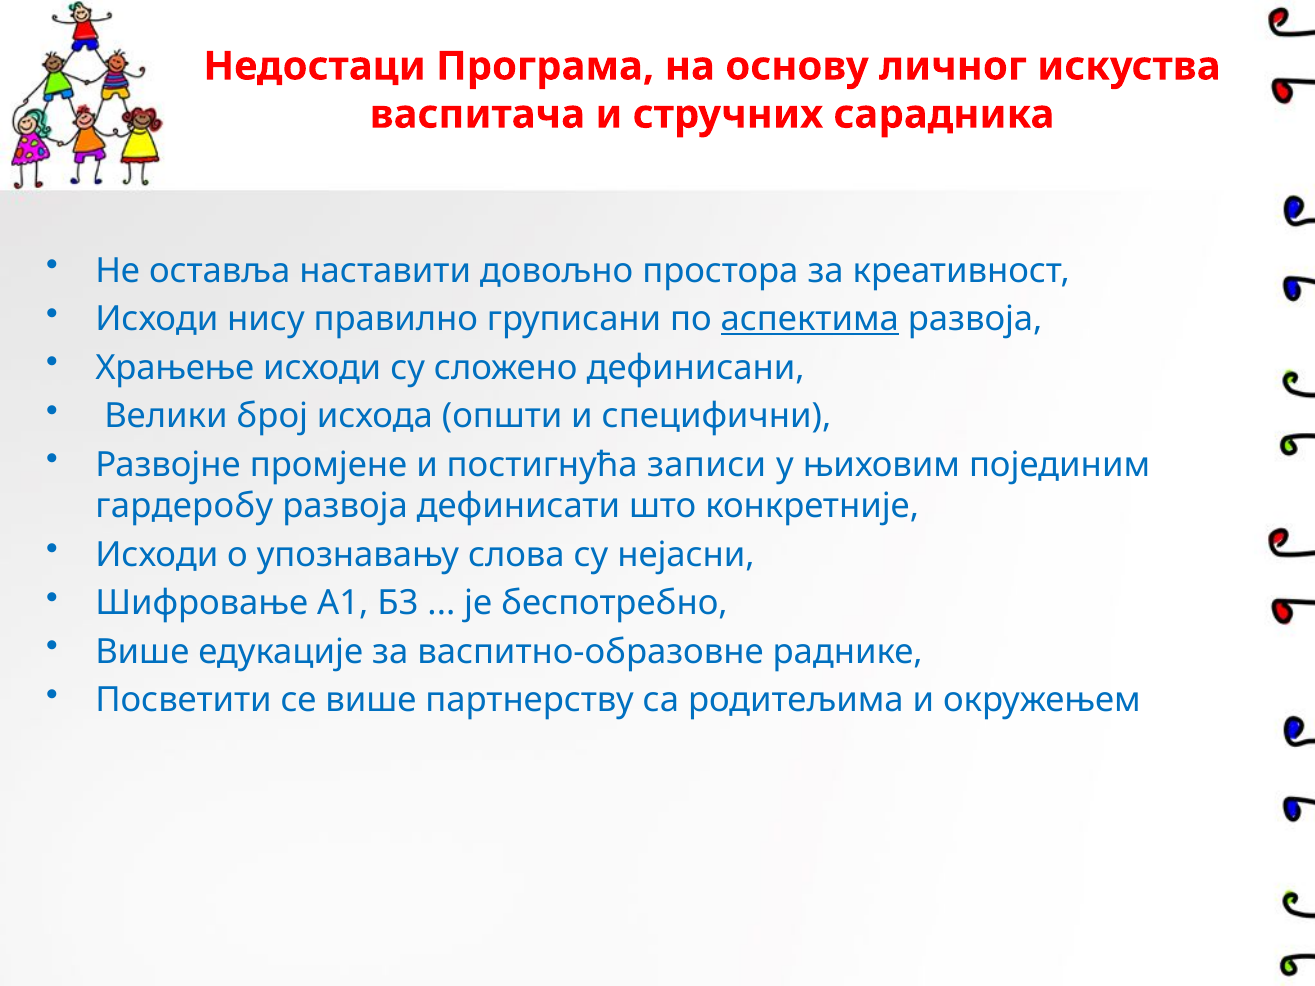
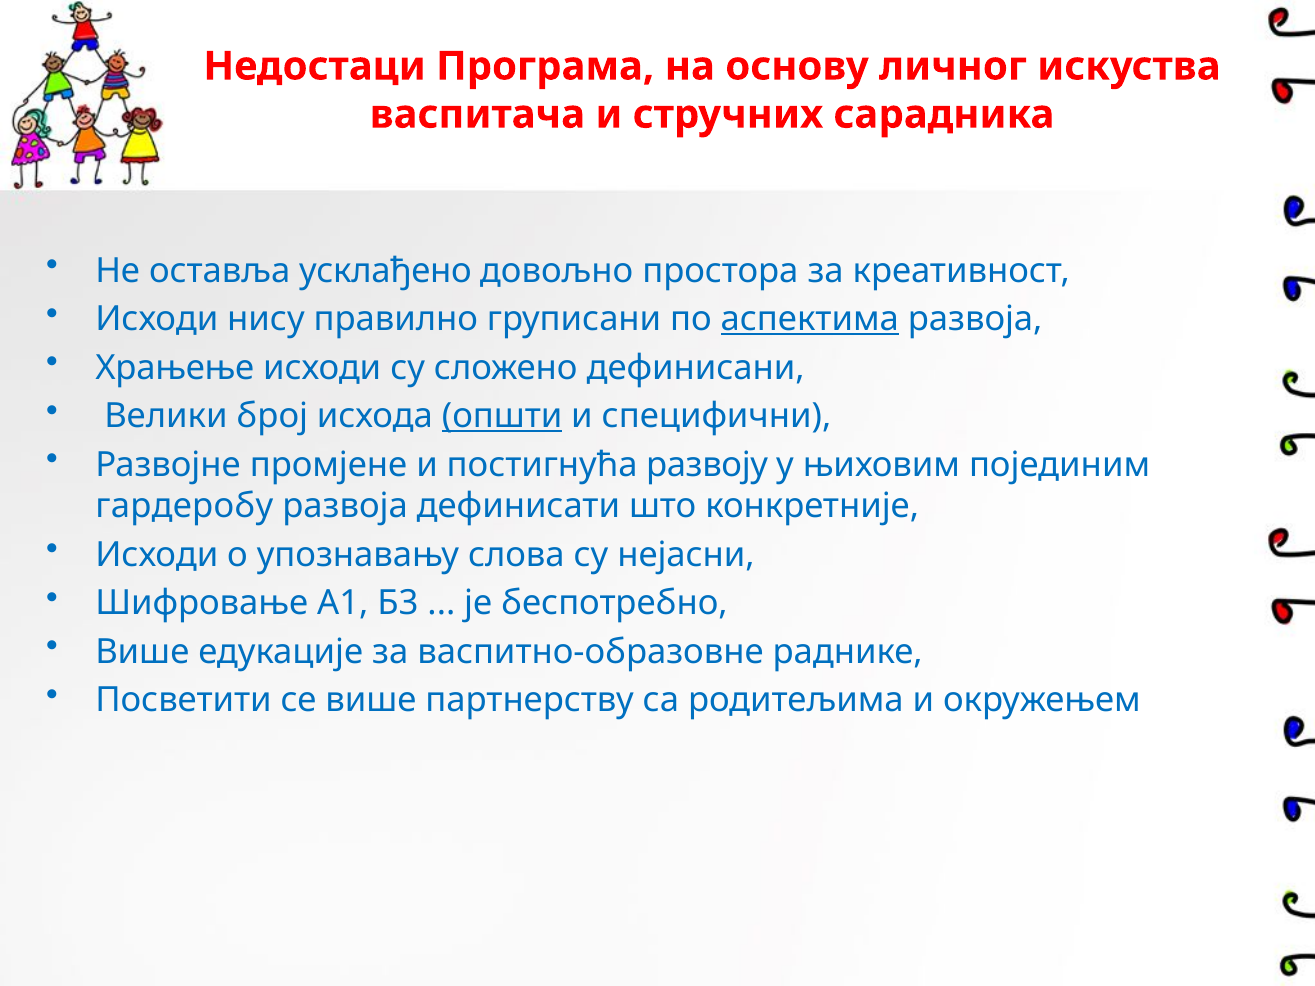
наставити: наставити -> усклађено
општи underline: none -> present
записи: записи -> развоју
